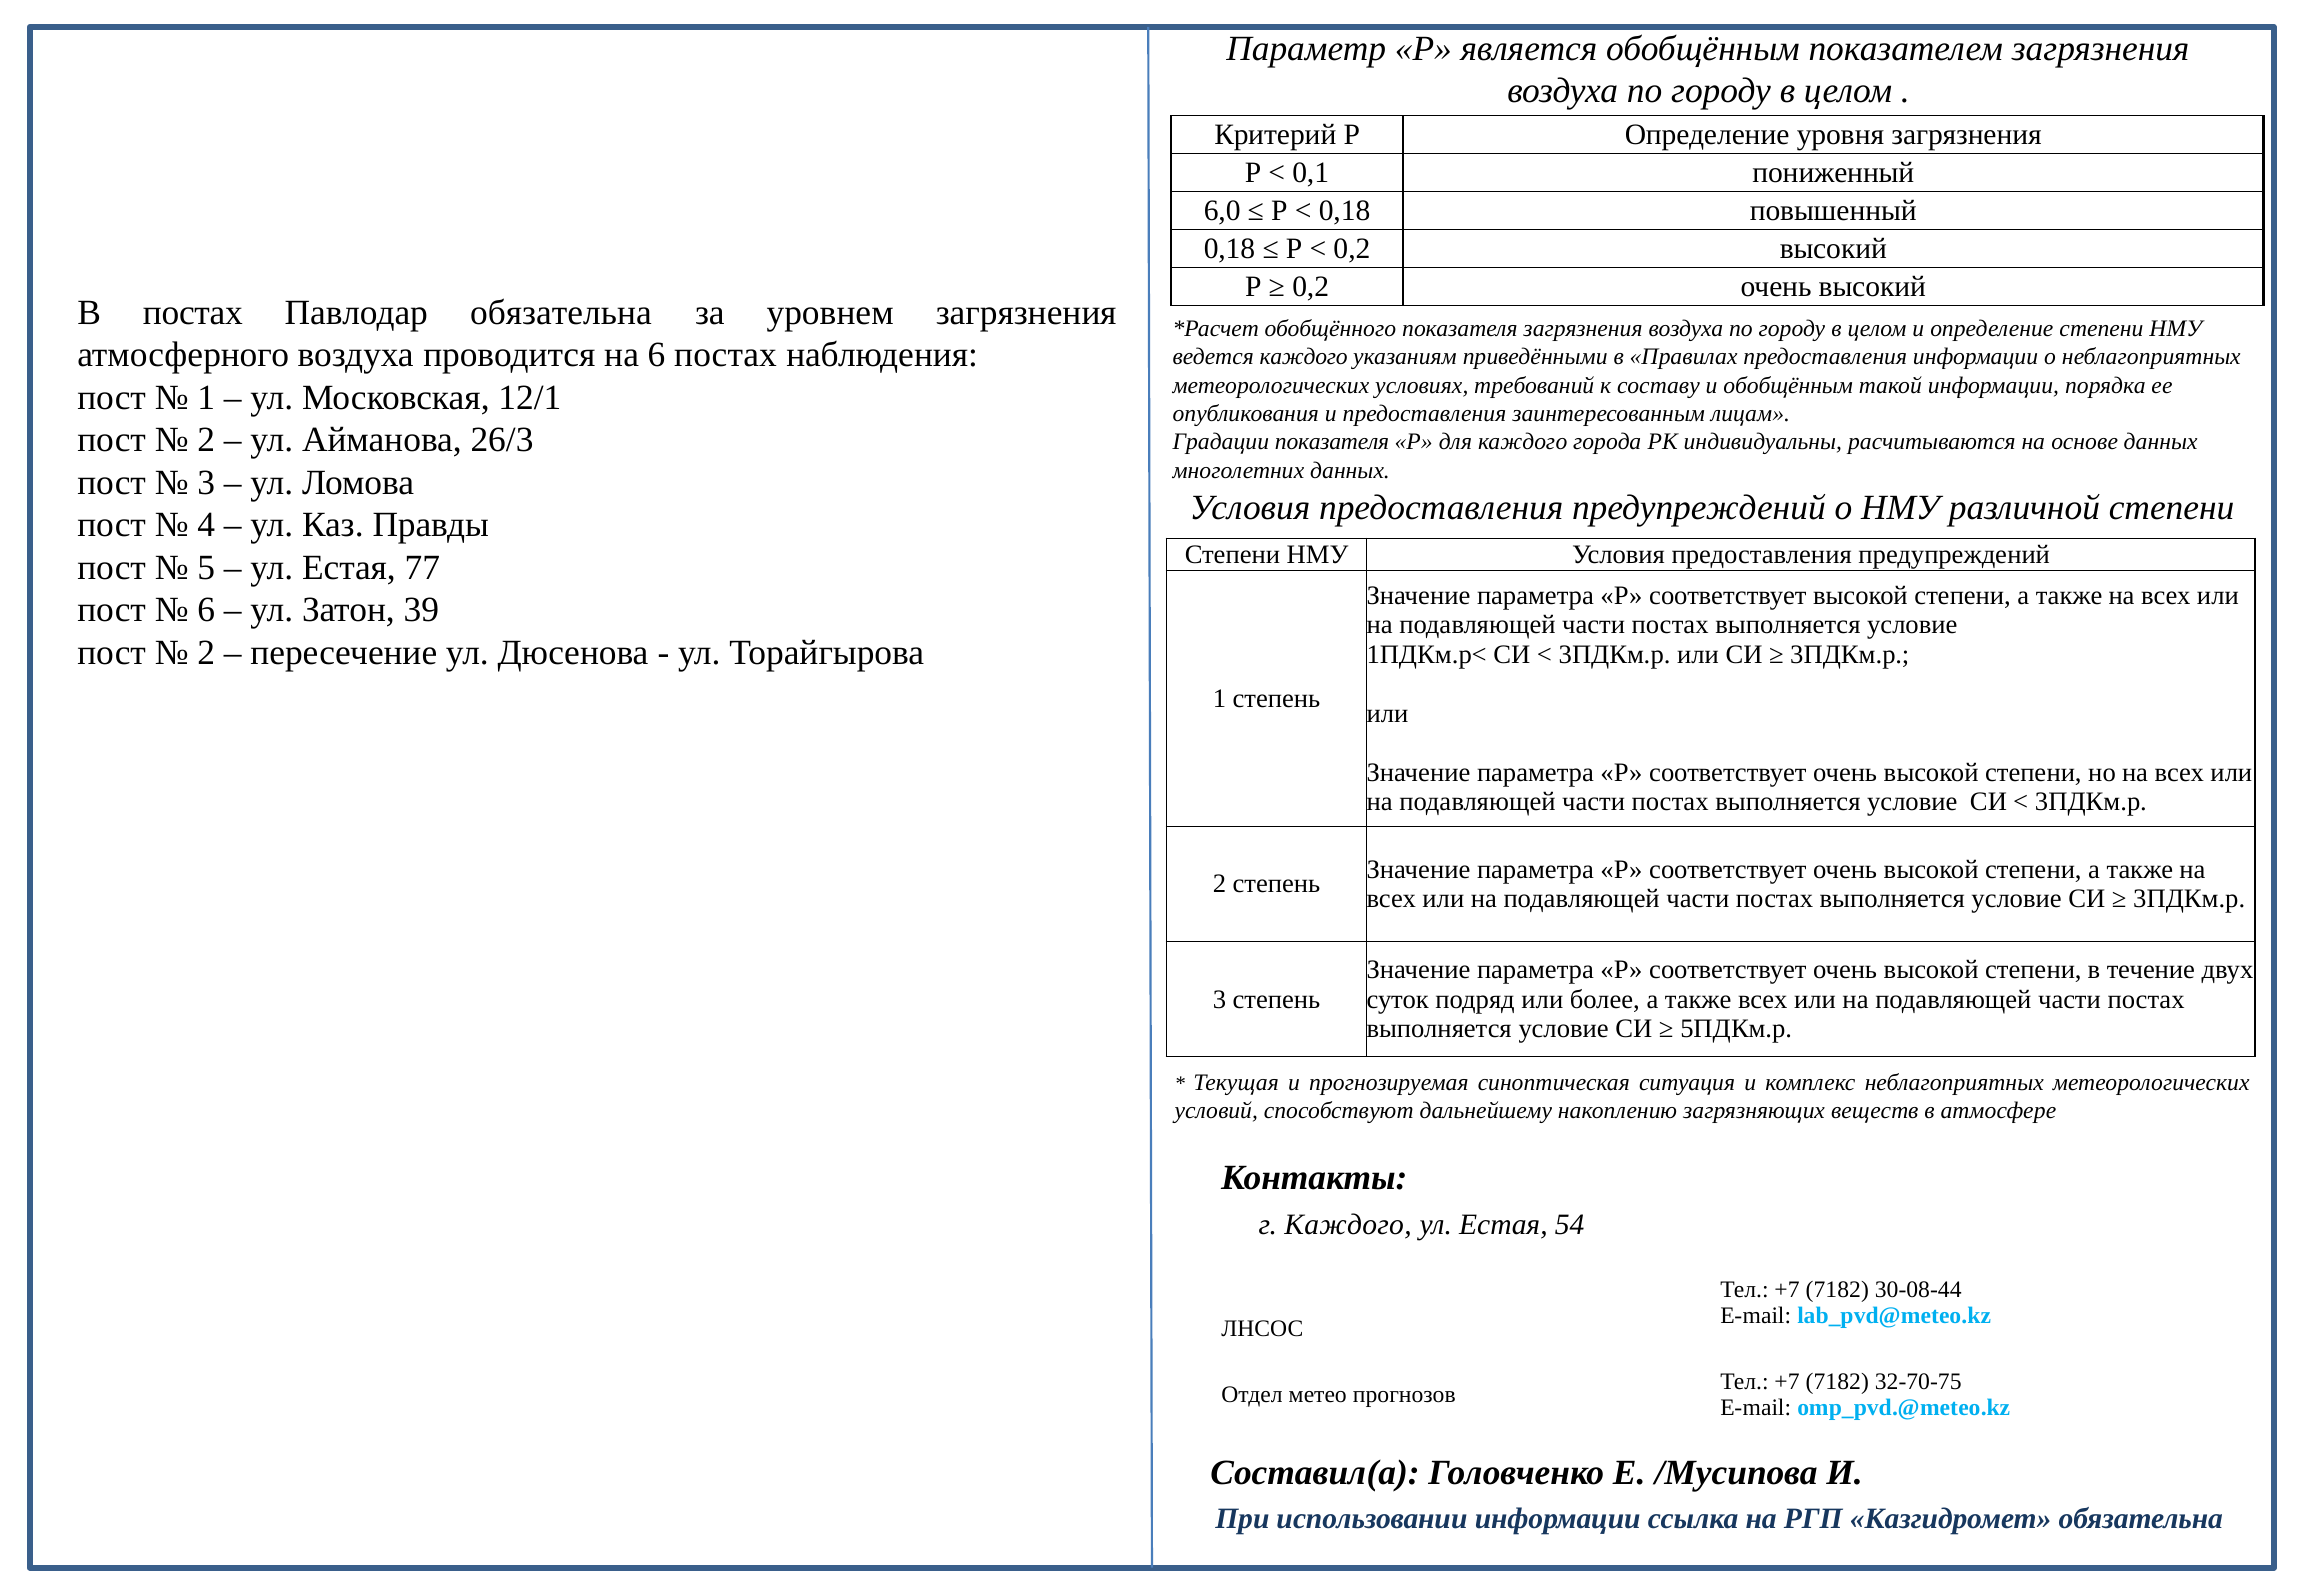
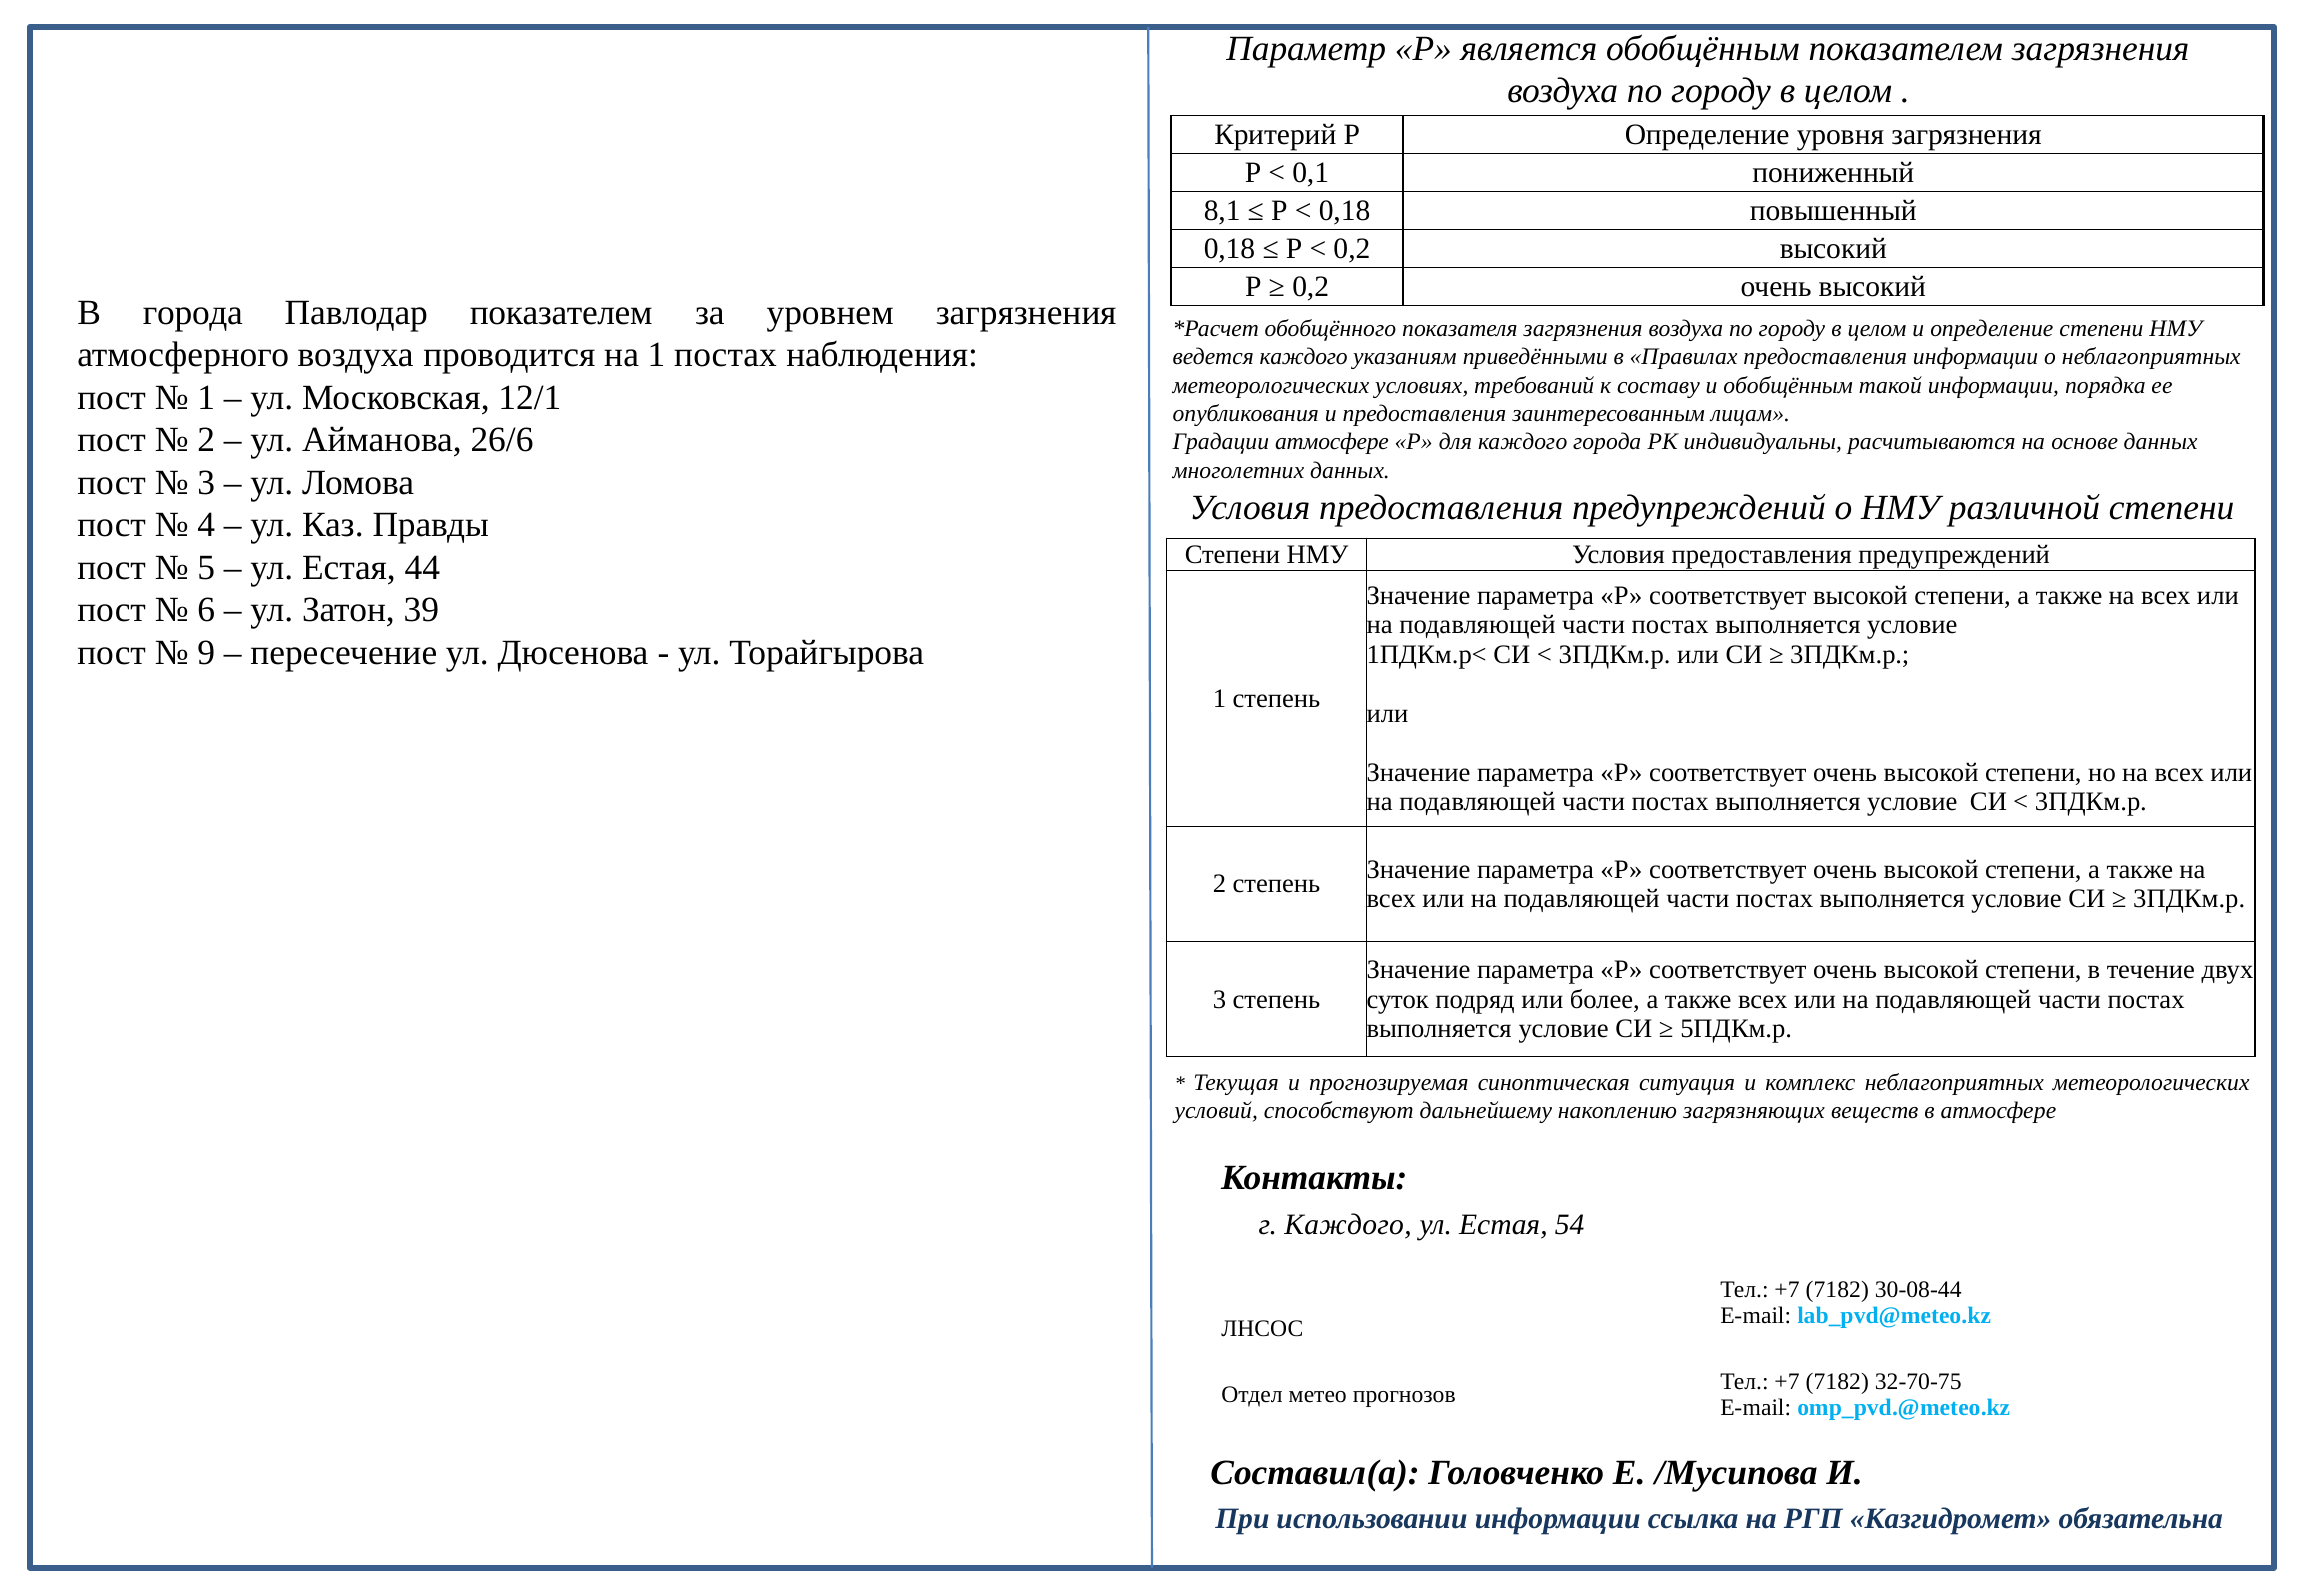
6,0: 6,0 -> 8,1
В постах: постах -> города
Павлодар обязательна: обязательна -> показателем
на 6: 6 -> 1
26/3: 26/3 -> 26/6
Градации показателя: показателя -> атмосфере
77: 77 -> 44
2 at (206, 653): 2 -> 9
